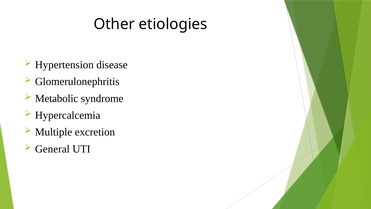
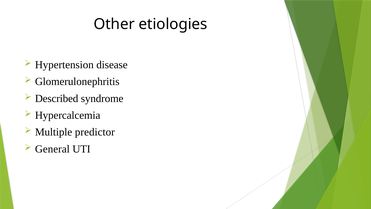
Metabolic: Metabolic -> Described
excretion: excretion -> predictor
